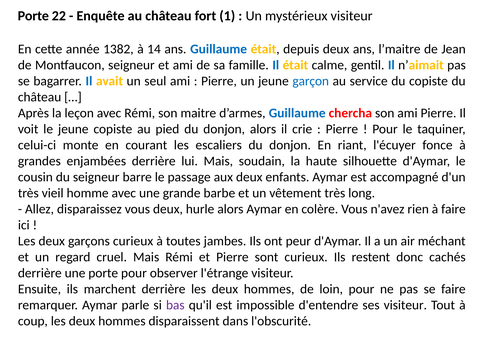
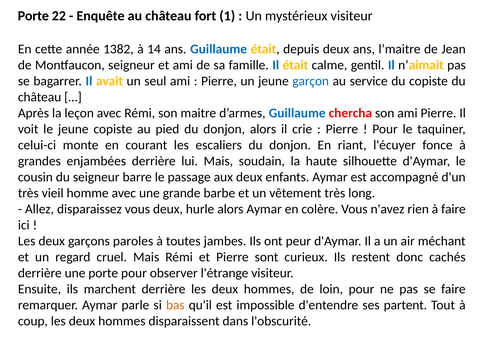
garçons curieux: curieux -> paroles
bas colour: purple -> orange
ses visiteur: visiteur -> partent
